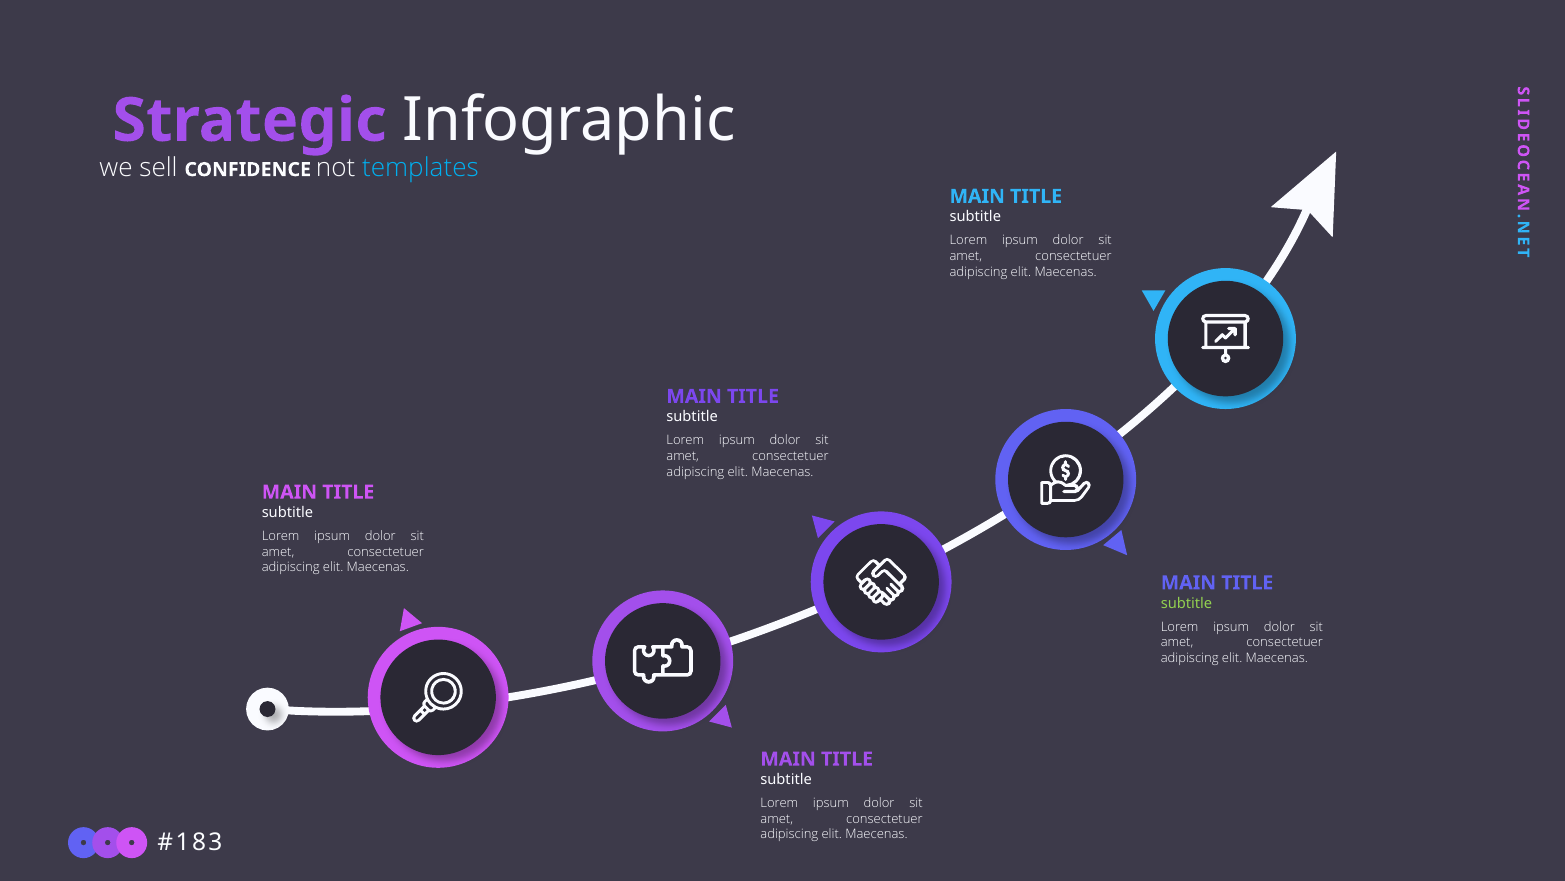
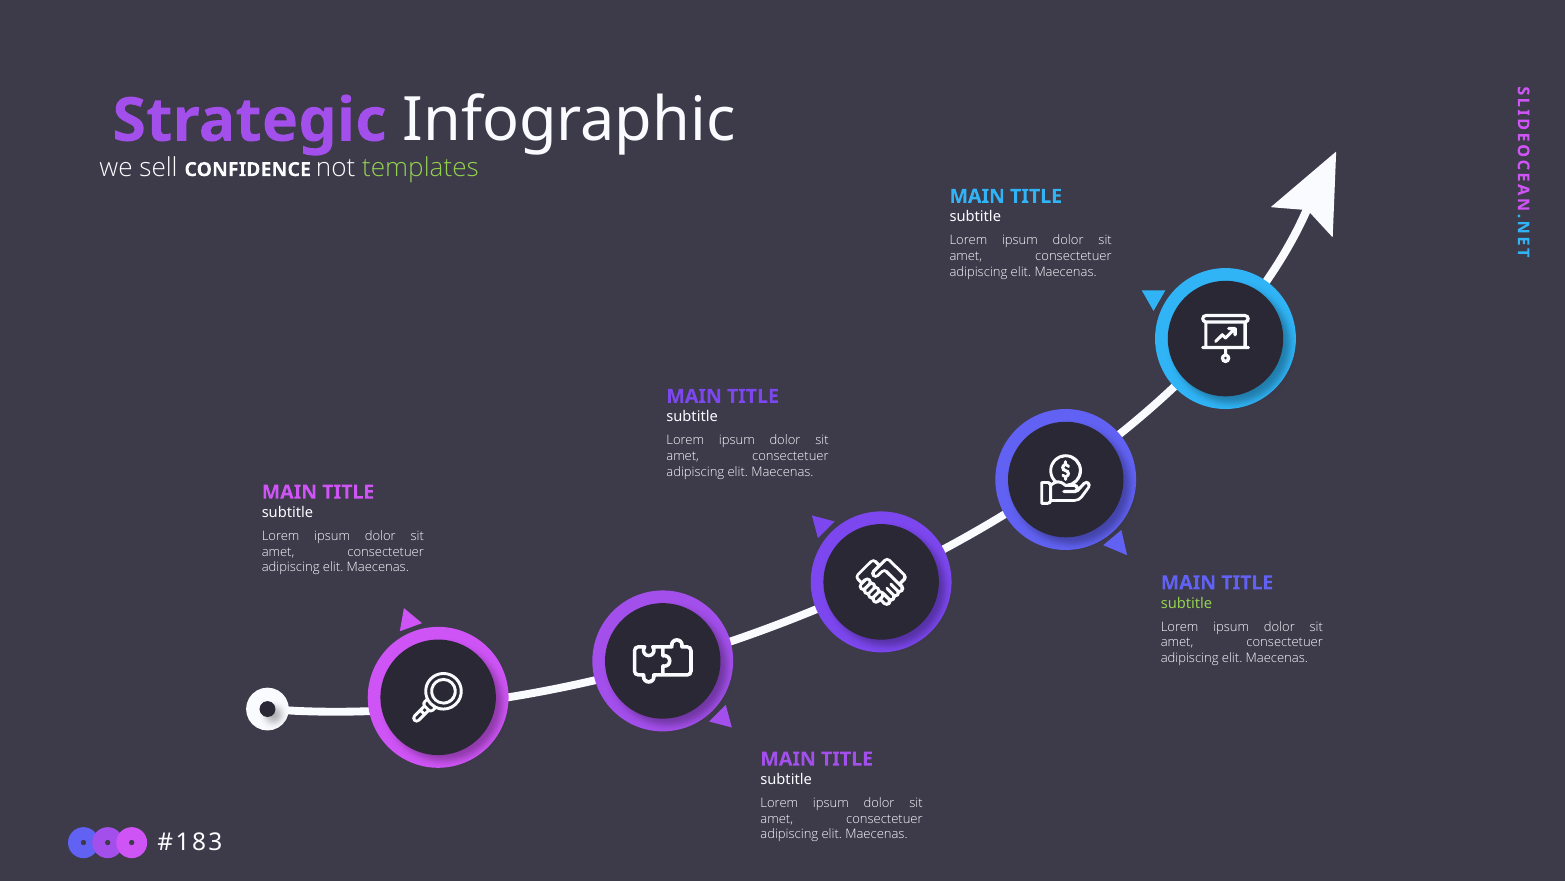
templates colour: light blue -> light green
